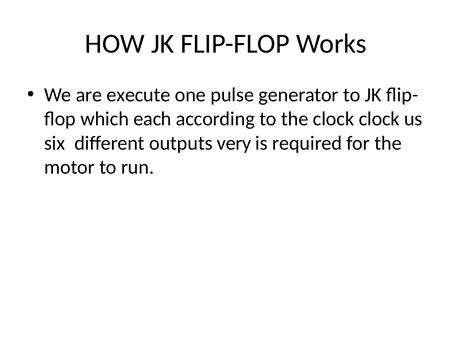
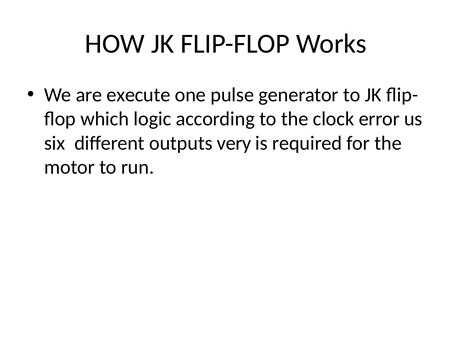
each: each -> logic
clock clock: clock -> error
